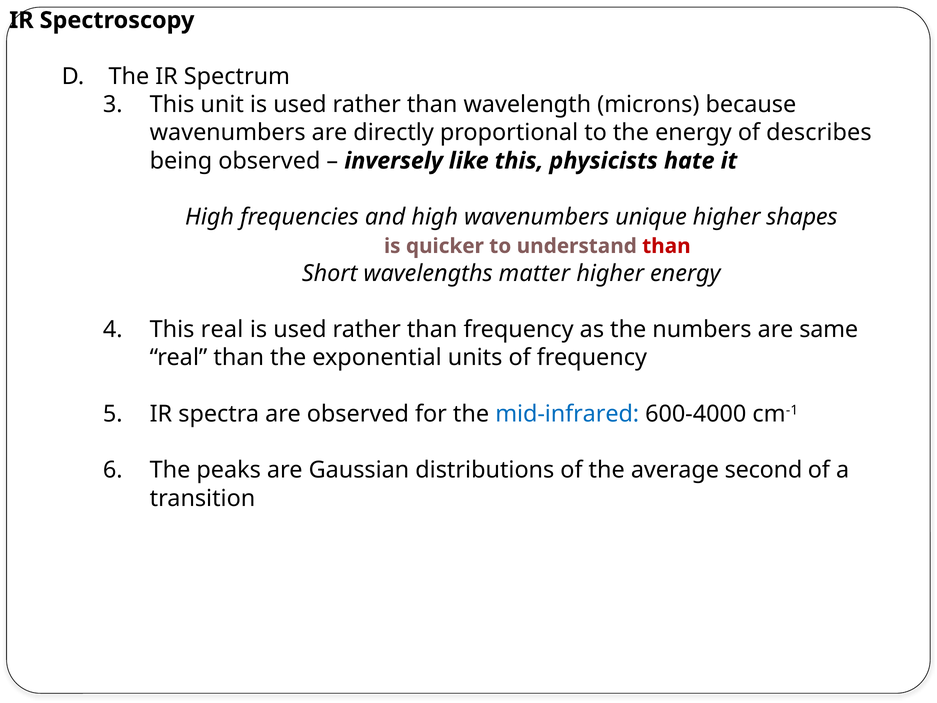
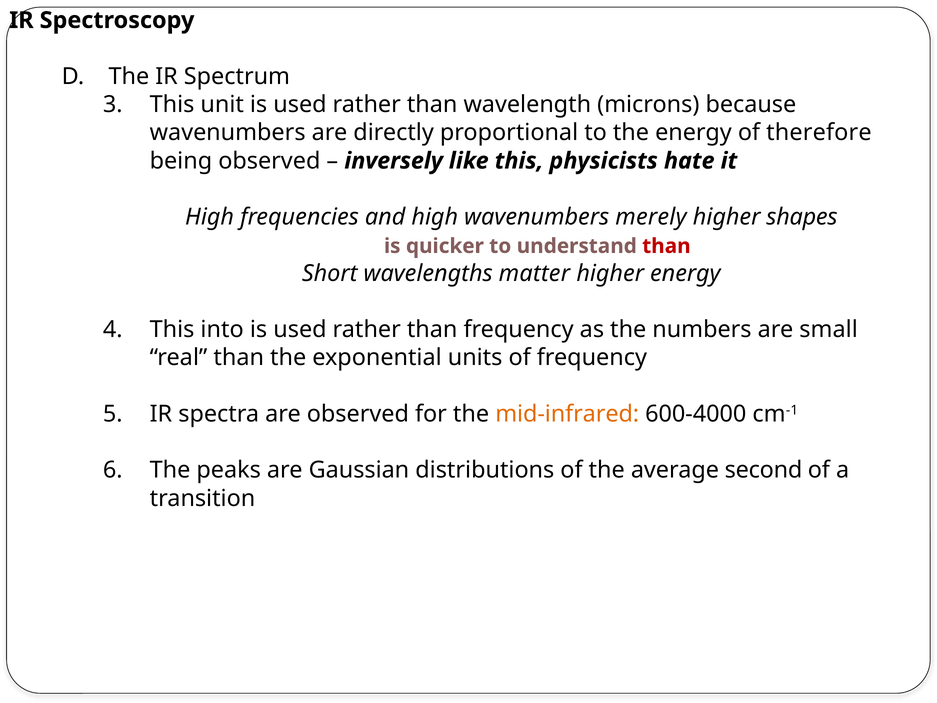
describes: describes -> therefore
unique: unique -> merely
This real: real -> into
same: same -> small
mid-infrared colour: blue -> orange
